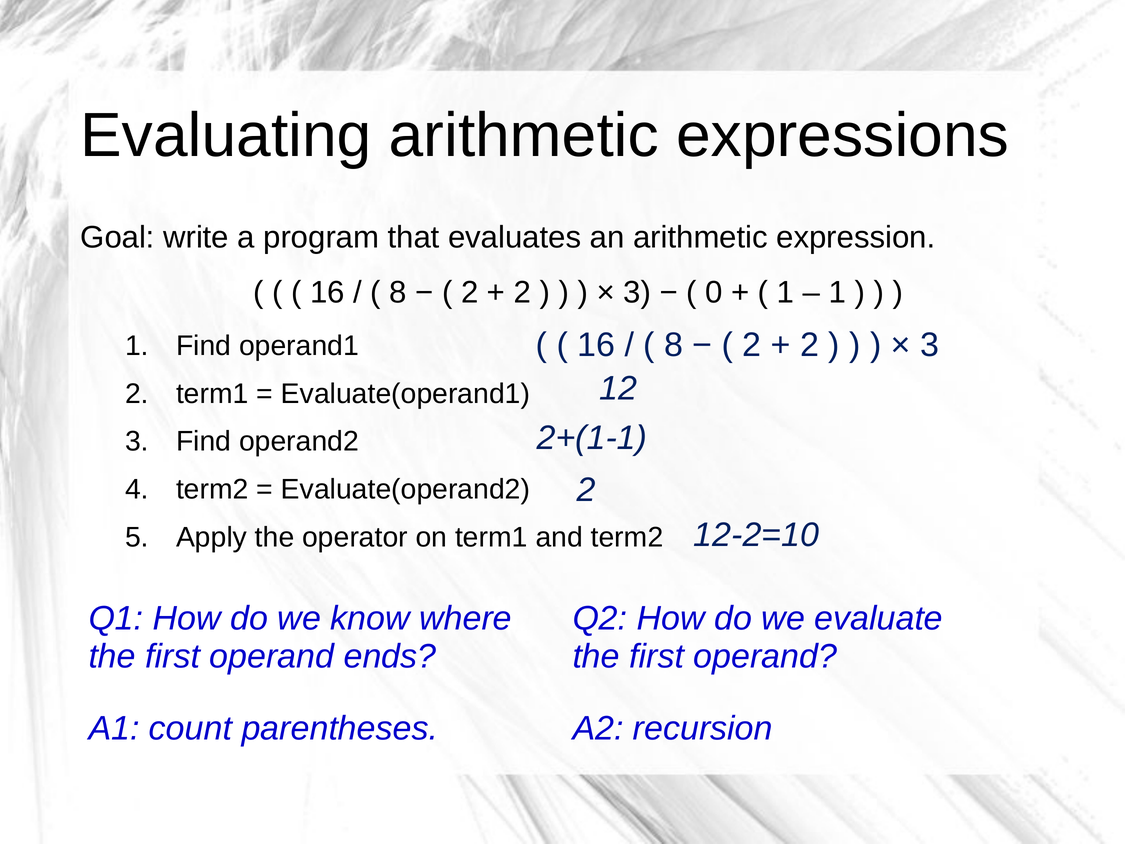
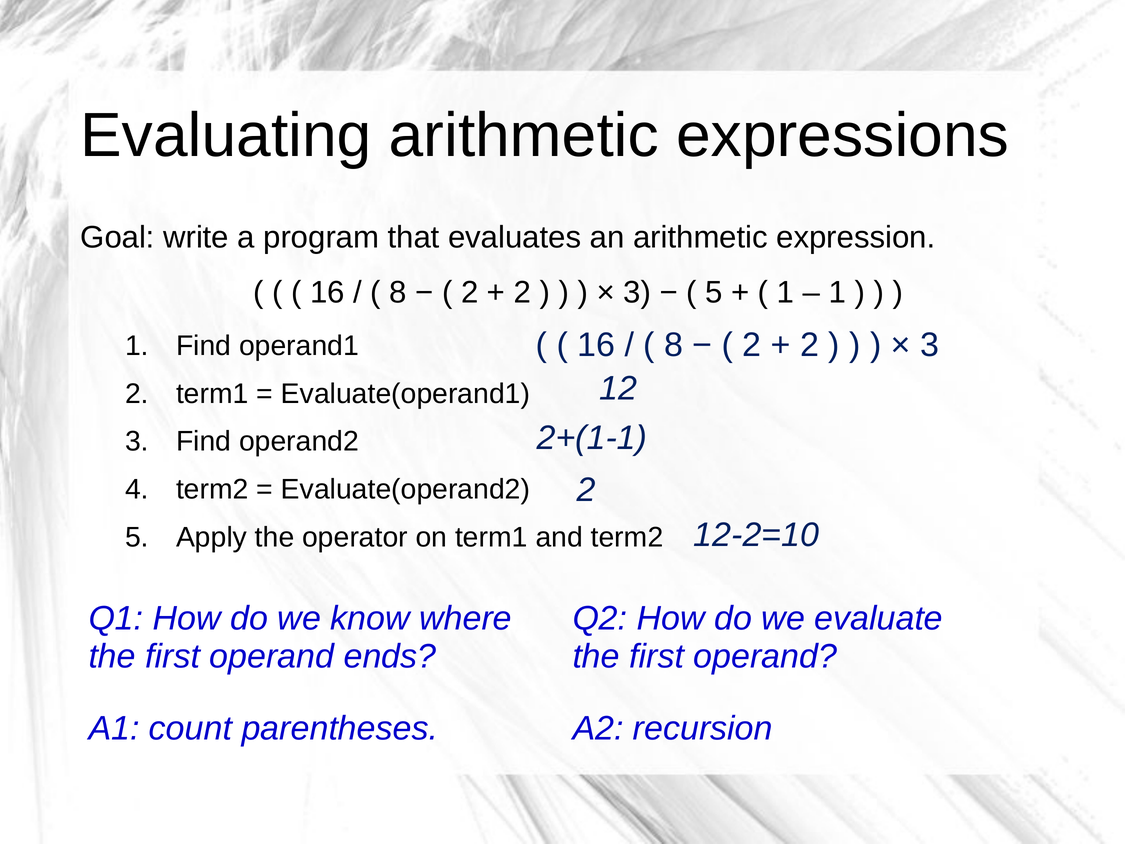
0 at (714, 292): 0 -> 5
